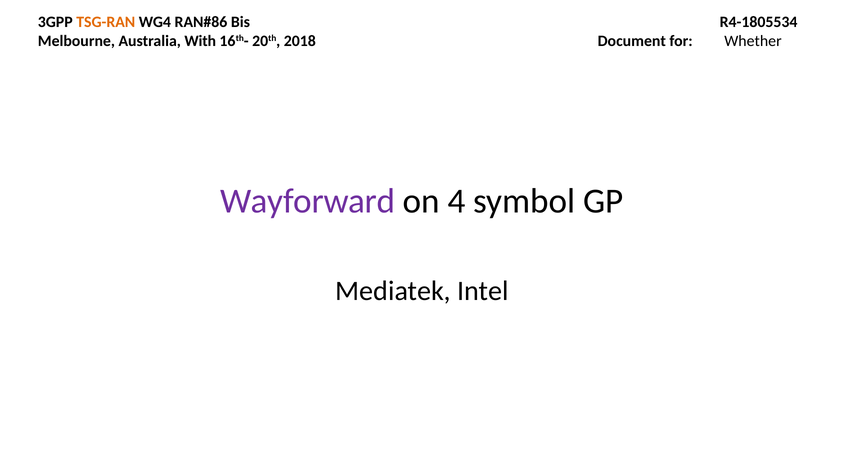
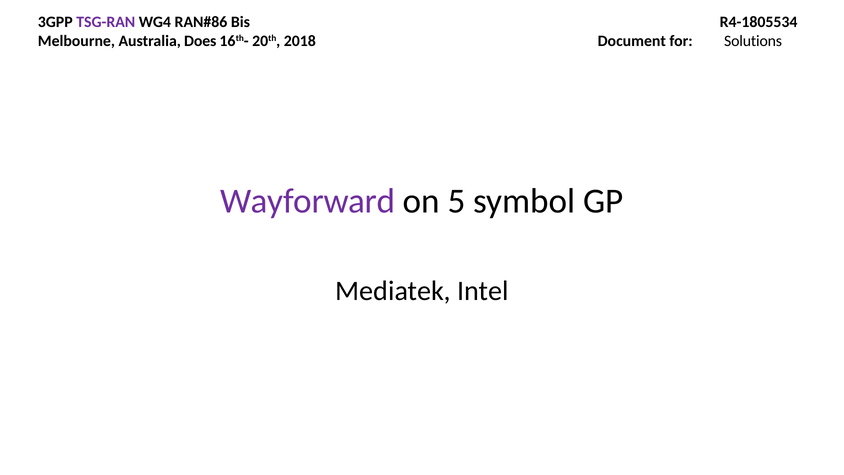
TSG-RAN colour: orange -> purple
With: With -> Does
Whether: Whether -> Solutions
4: 4 -> 5
